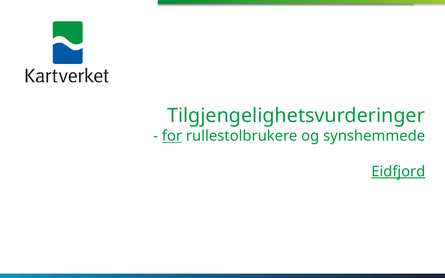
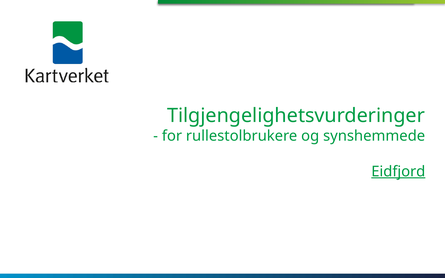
for underline: present -> none
